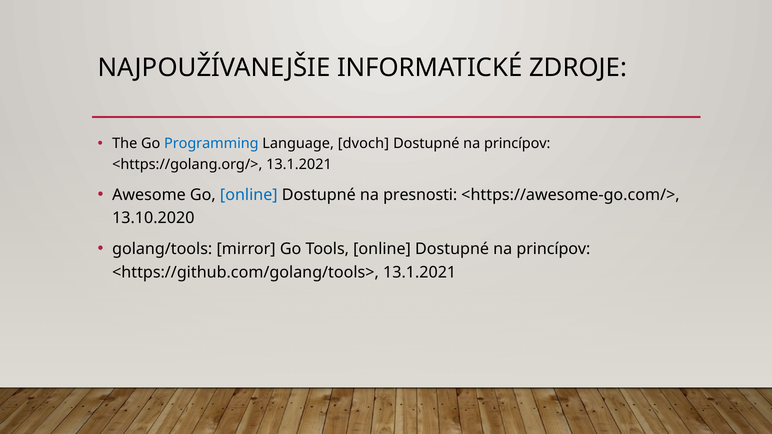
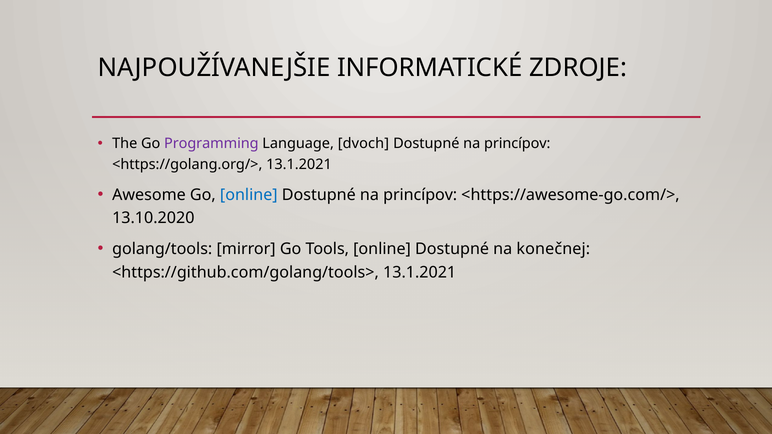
Programming colour: blue -> purple
presnosti at (420, 195): presnosti -> princípov
online Dostupné na princípov: princípov -> konečnej
